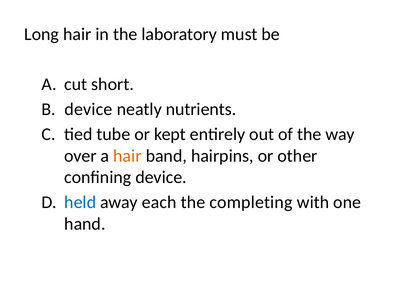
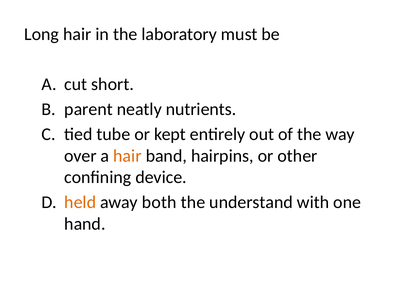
device at (88, 109): device -> parent
held colour: blue -> orange
each: each -> both
completing: completing -> understand
